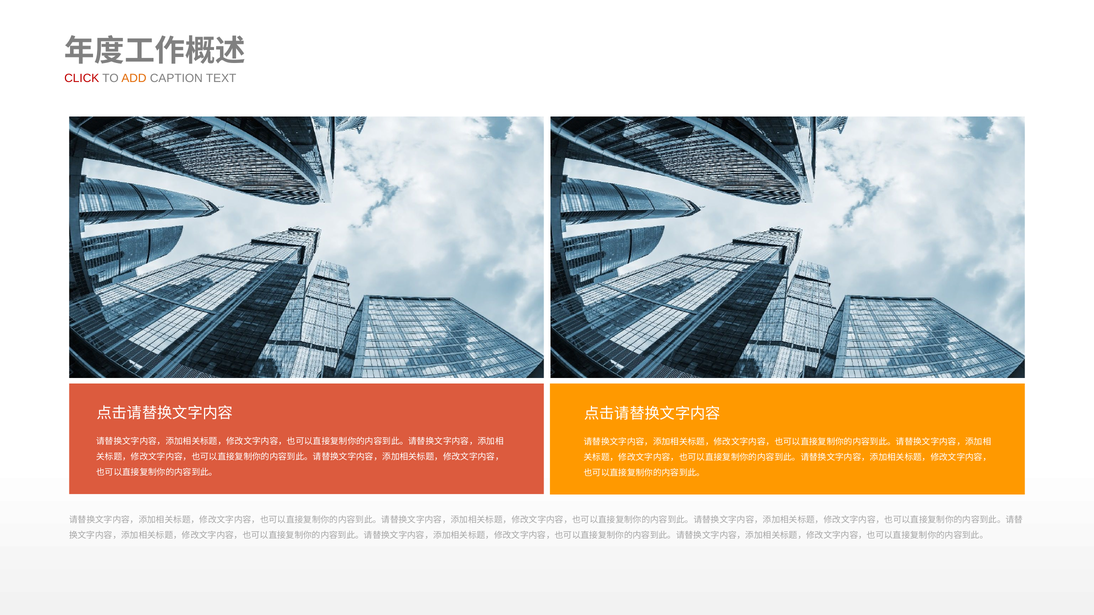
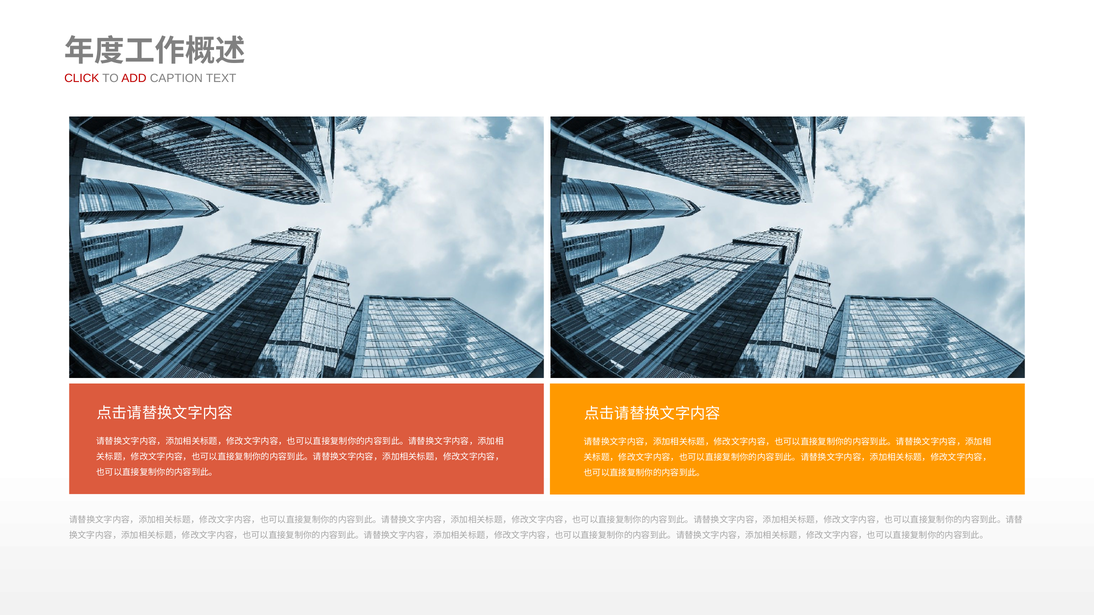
ADD colour: orange -> red
